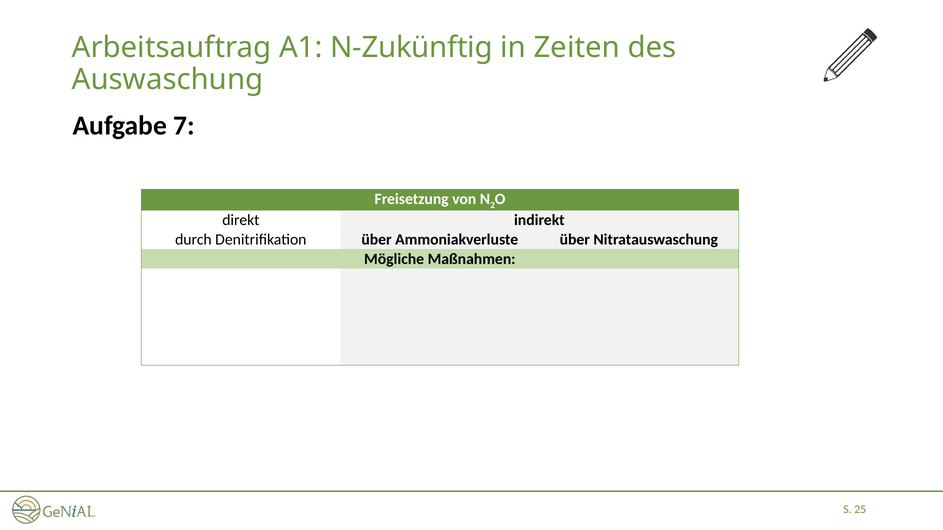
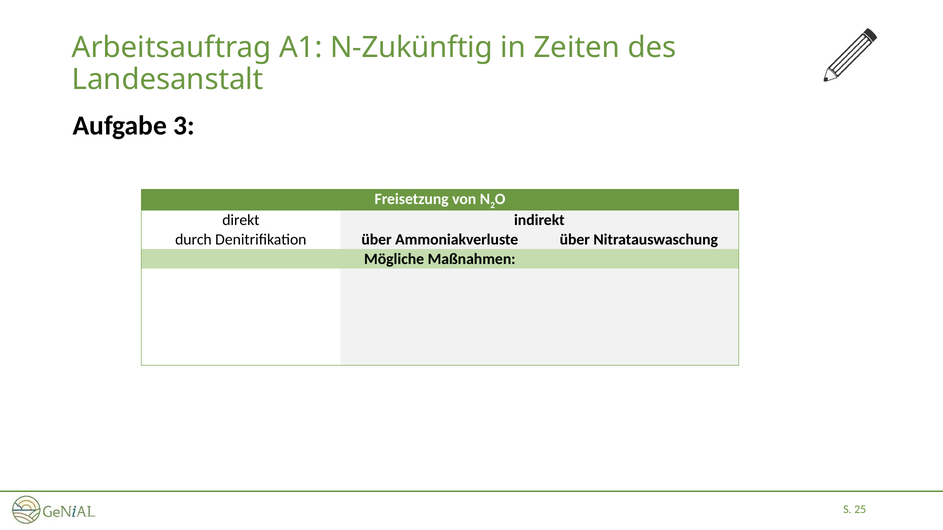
Auswaschung: Auswaschung -> Landesanstalt
7: 7 -> 3
